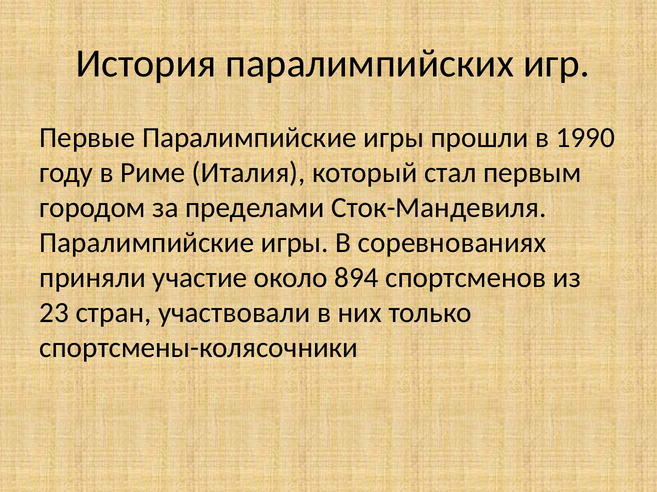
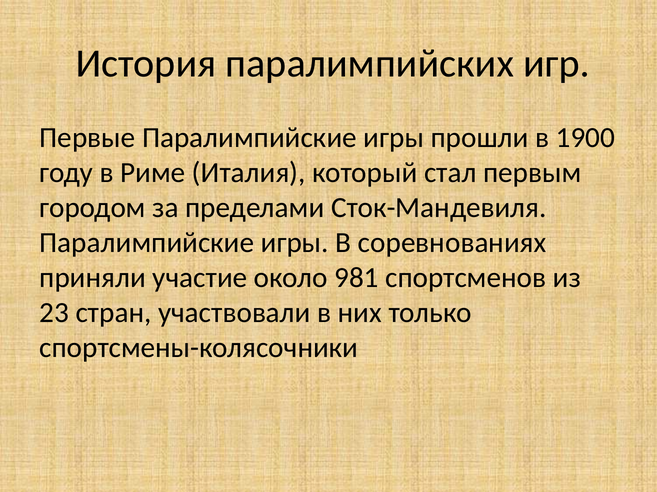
1990: 1990 -> 1900
894: 894 -> 981
